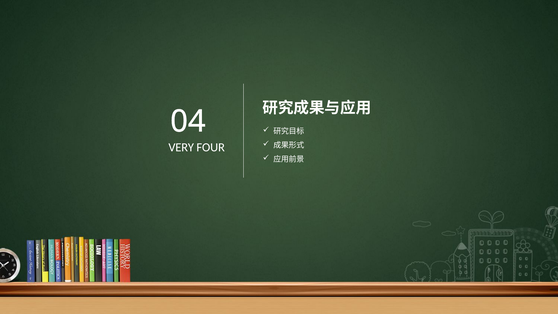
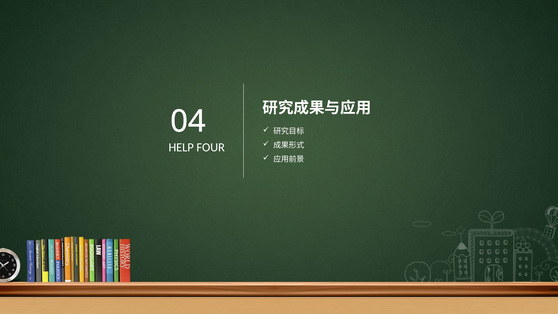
VERY: VERY -> HELP
